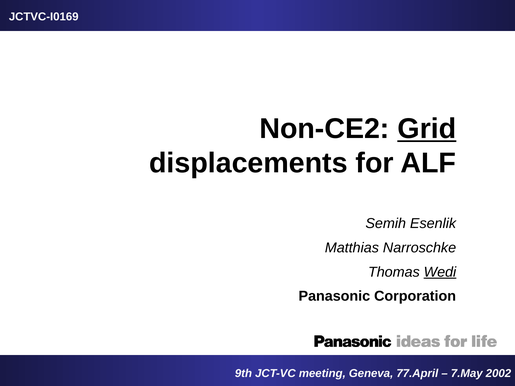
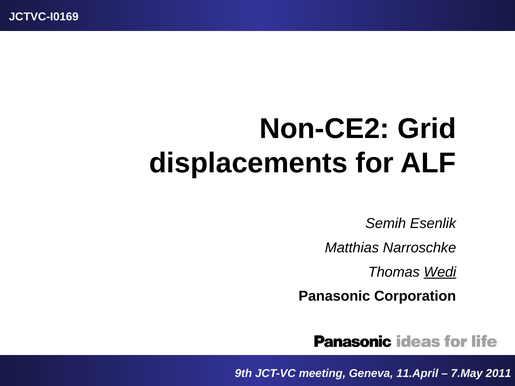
Grid underline: present -> none
77.April: 77.April -> 11.April
2002: 2002 -> 2011
